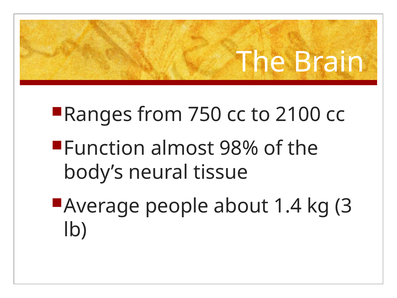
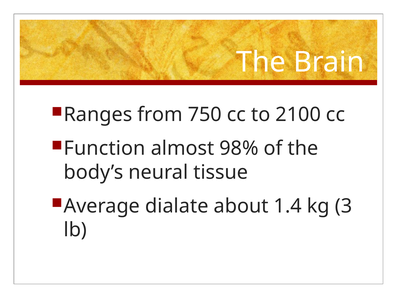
people: people -> dialate
